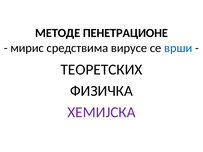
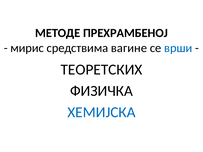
ПЕНЕТРАЦИОНЕ: ПЕНЕТРАЦИОНЕ -> ПРЕХРАМБЕНОЈ
вирусе: вирусе -> вагине
ХЕМИЈСКА colour: purple -> blue
